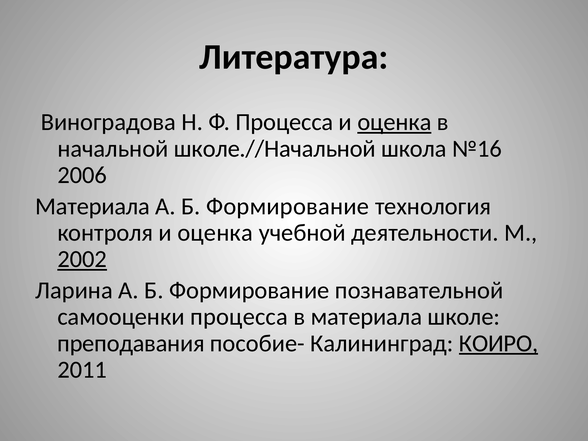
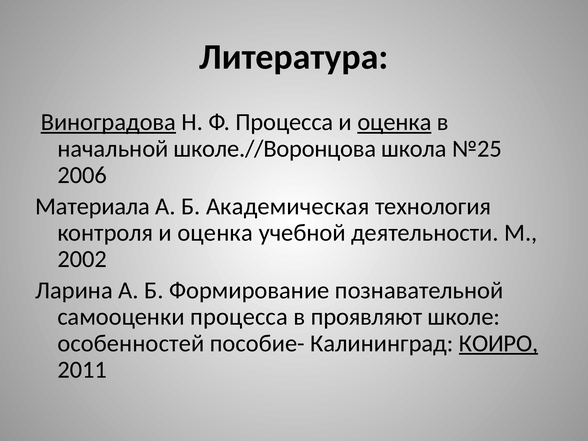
Виноградова underline: none -> present
школе.//Начальной: школе.//Начальной -> школе.//Воронцова
№16: №16 -> №25
Формирование at (288, 206): Формирование -> Академическая
2002 underline: present -> none
в материала: материала -> проявляют
преподавания: преподавания -> особенностей
